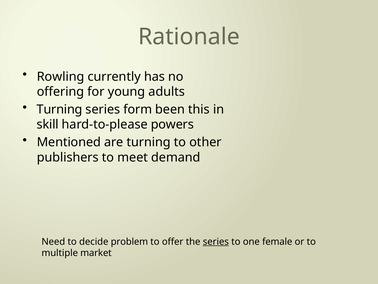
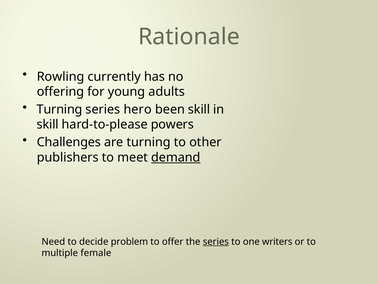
form: form -> hero
been this: this -> skill
Mentioned: Mentioned -> Challenges
demand underline: none -> present
female: female -> writers
market: market -> female
